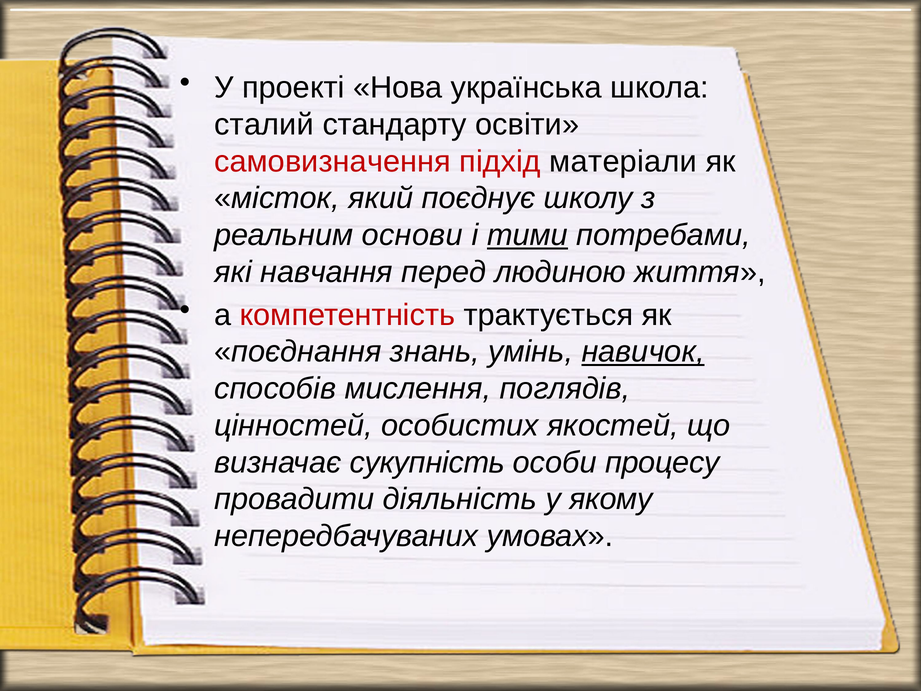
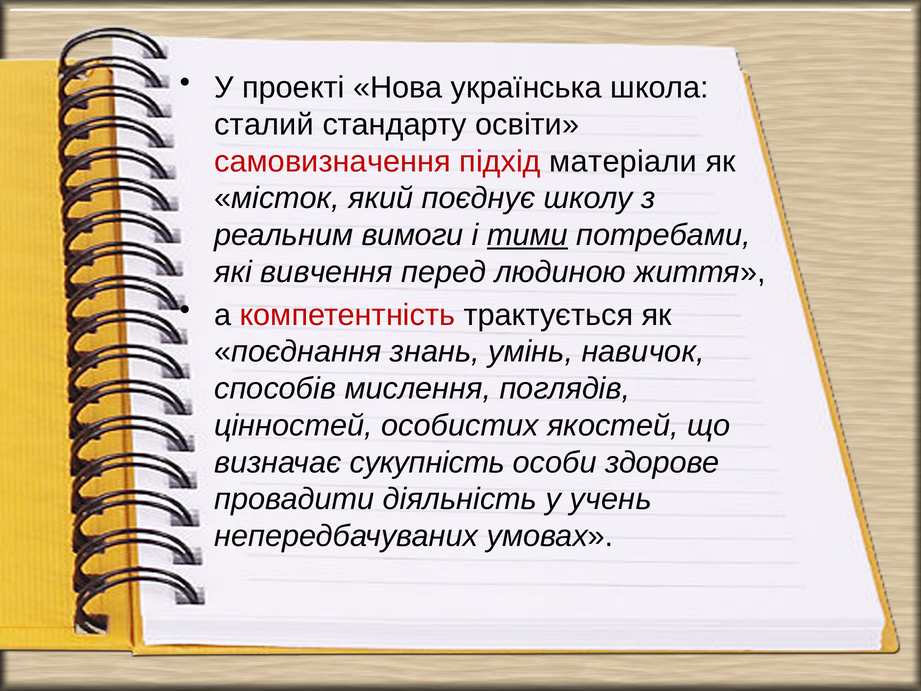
основи: основи -> вимоги
навчання: навчання -> вивчення
навичок underline: present -> none
процесу: процесу -> здорове
якому: якому -> учень
